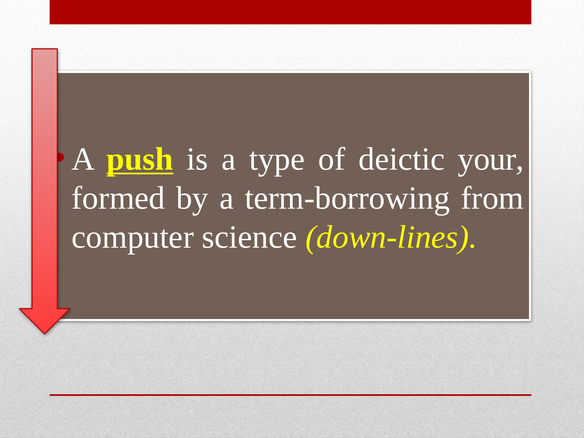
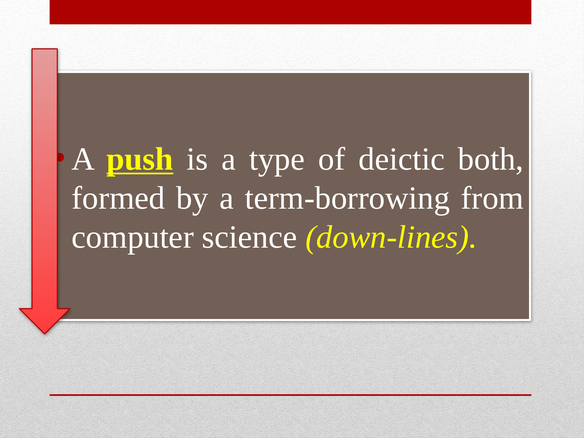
your: your -> both
